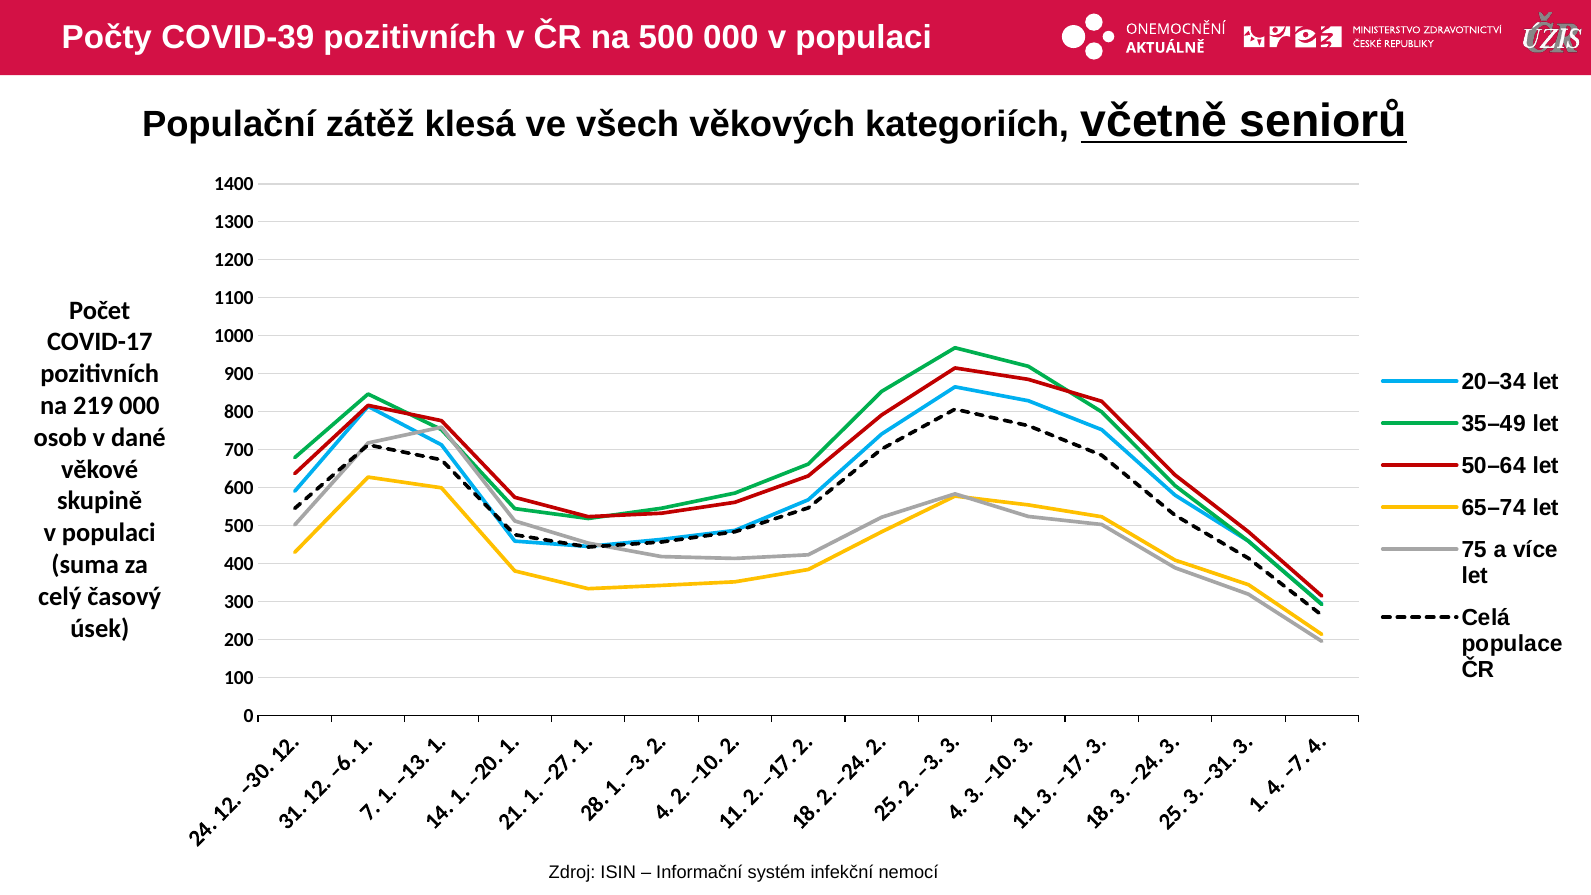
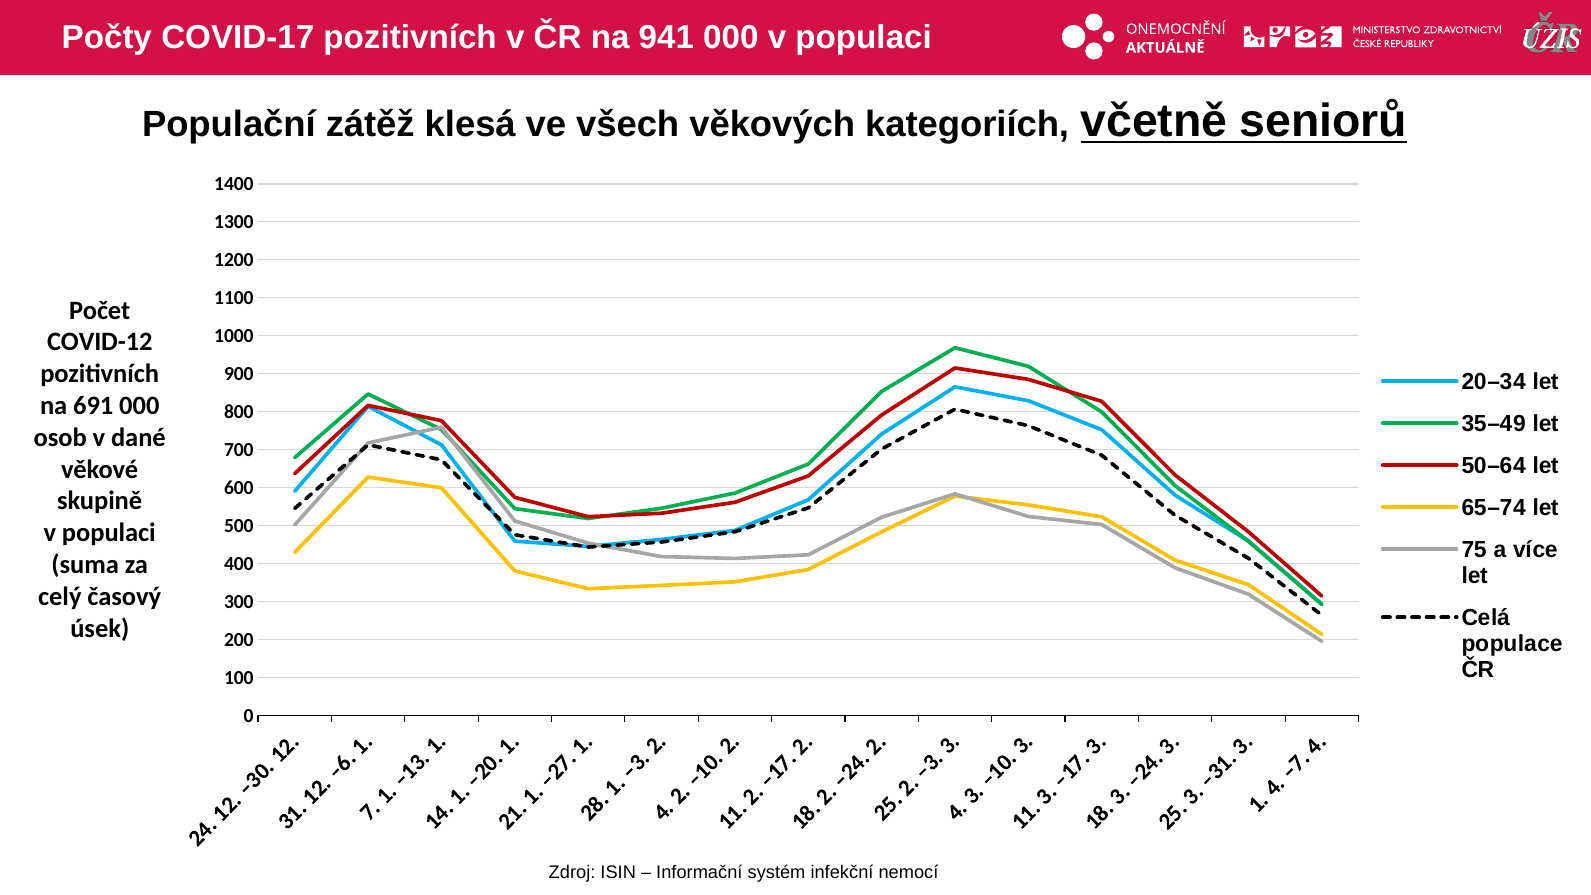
COVID-39: COVID-39 -> COVID-17
na 500: 500 -> 941
COVID-17: COVID-17 -> COVID-12
219: 219 -> 691
